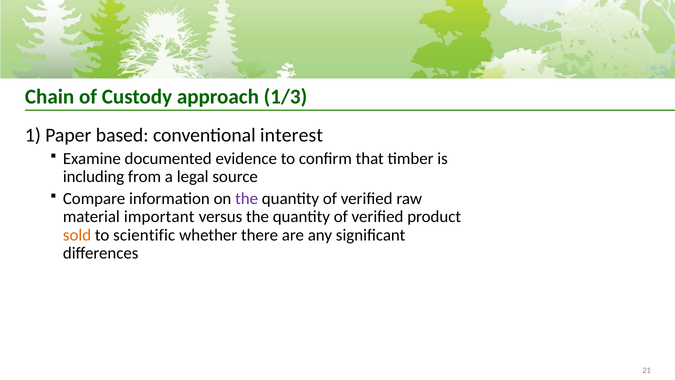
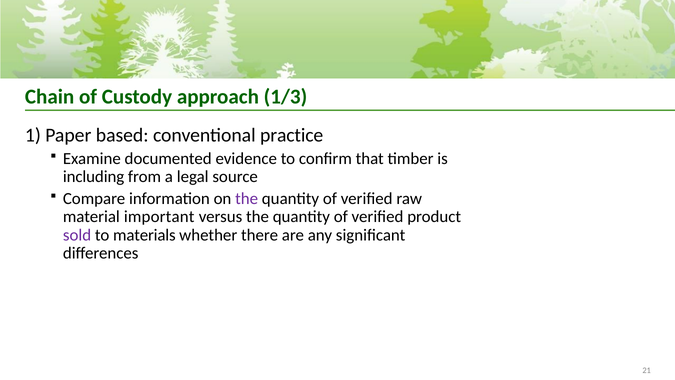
interest: interest -> practice
sold colour: orange -> purple
scientific: scientific -> materials
